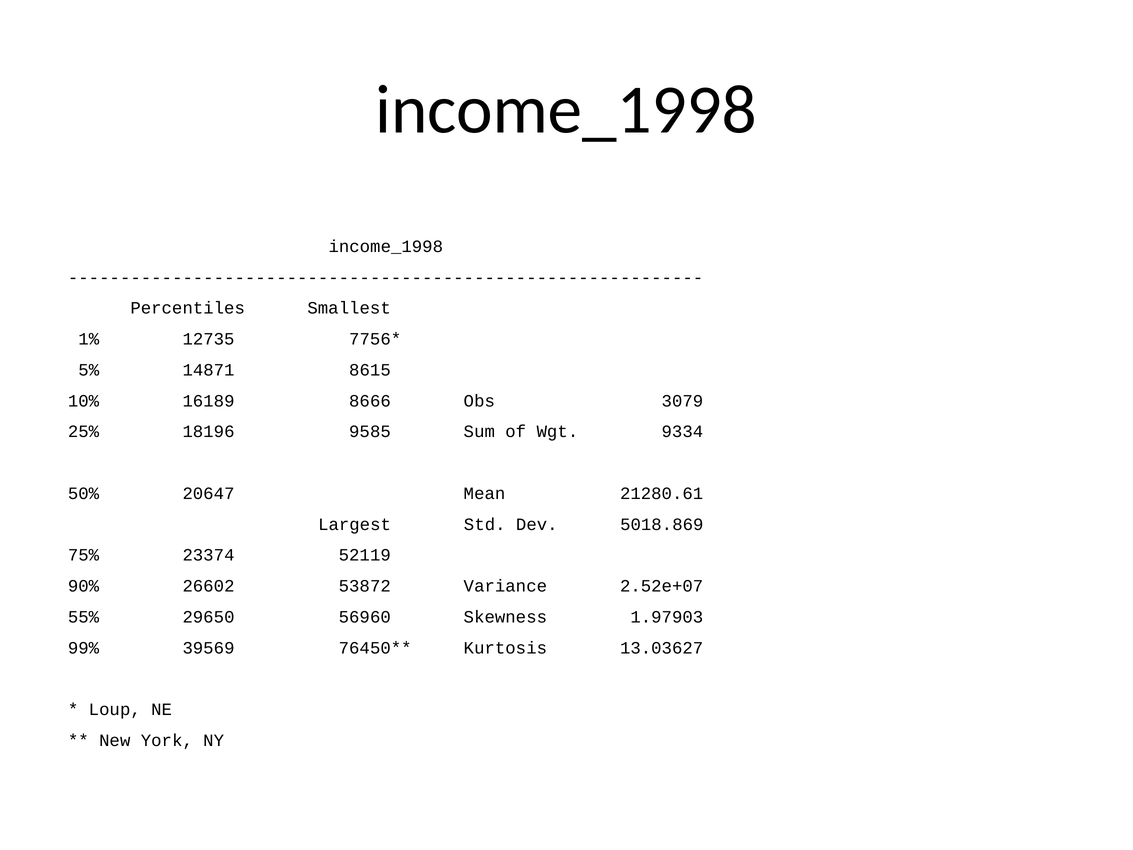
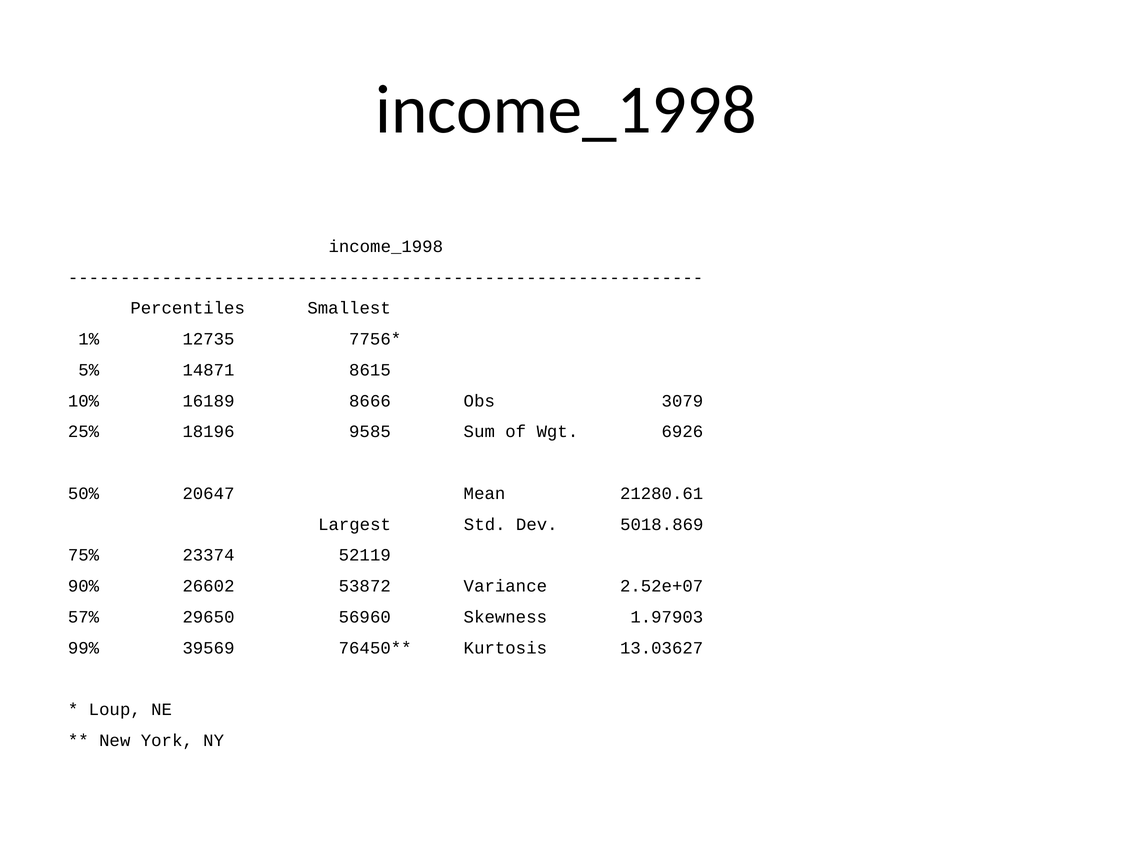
9334: 9334 -> 6926
55%: 55% -> 57%
